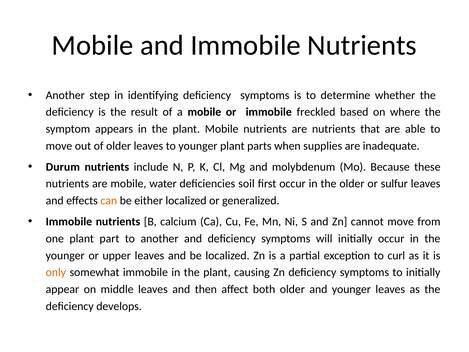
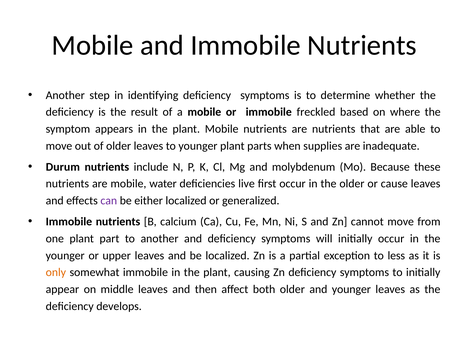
soil: soil -> live
sulfur: sulfur -> cause
can colour: orange -> purple
curl: curl -> less
